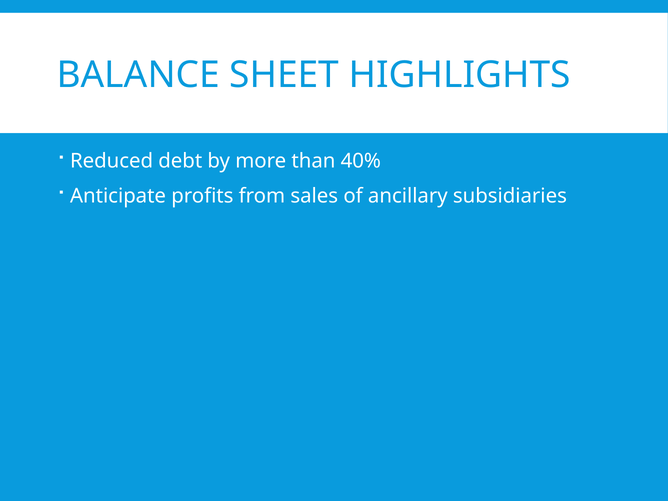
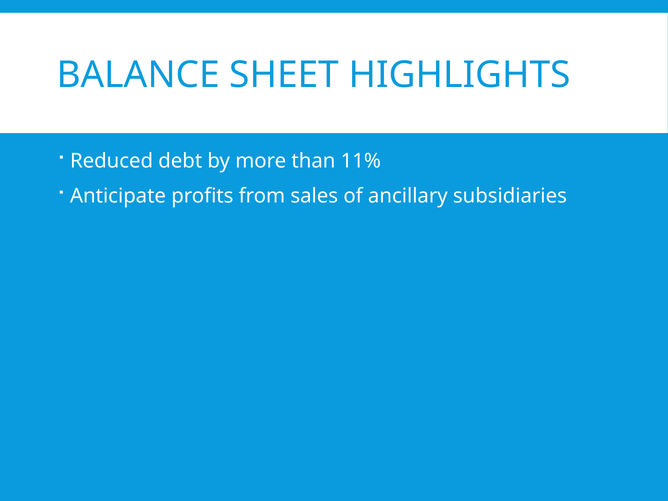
40%: 40% -> 11%
